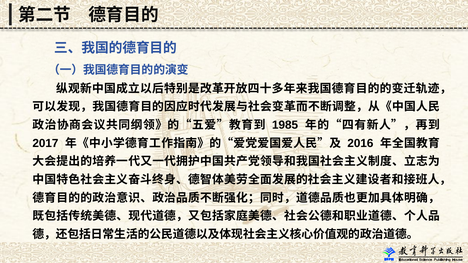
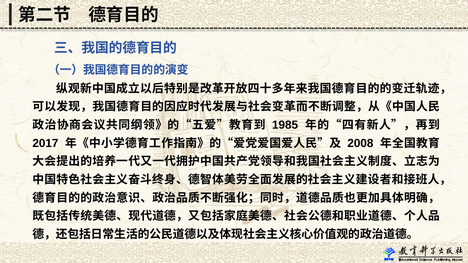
2016: 2016 -> 2008
